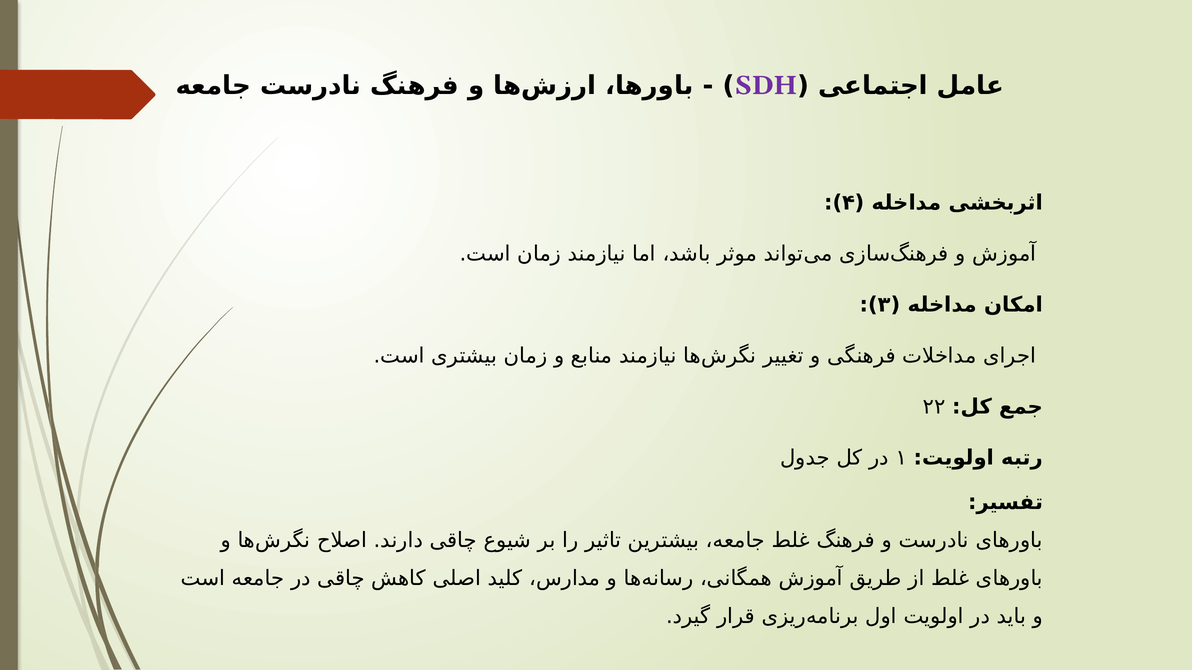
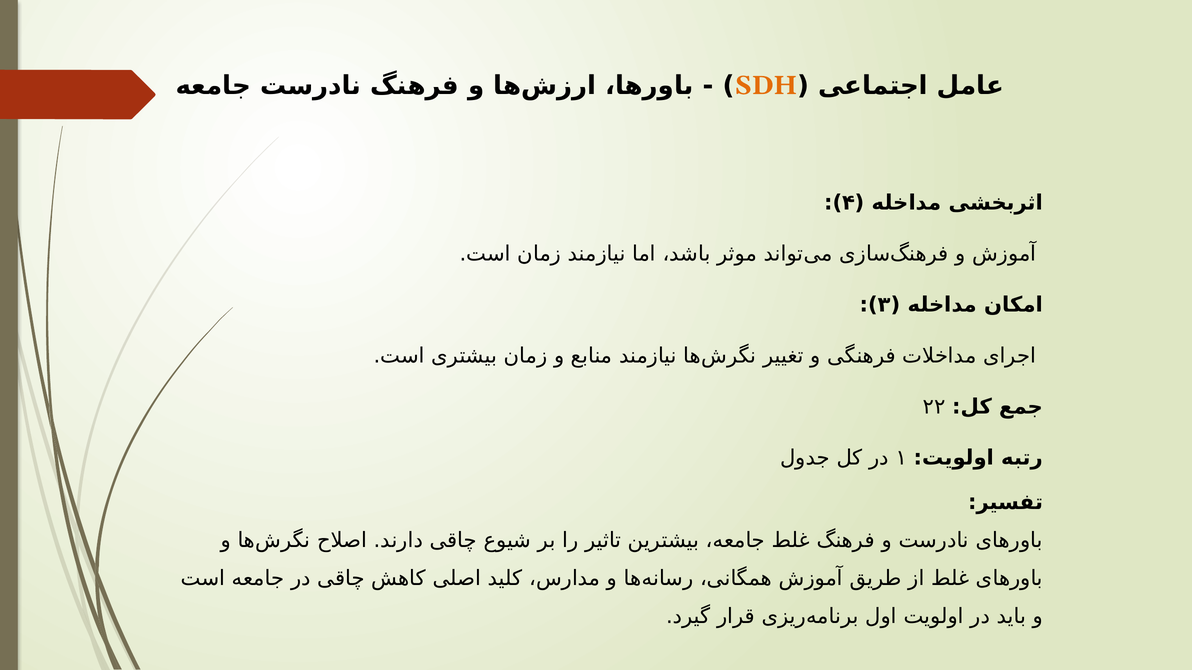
SDH colour: purple -> orange
